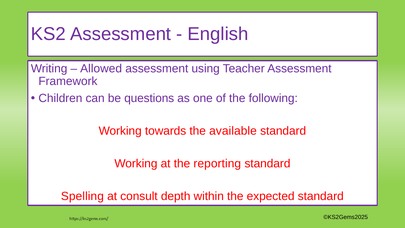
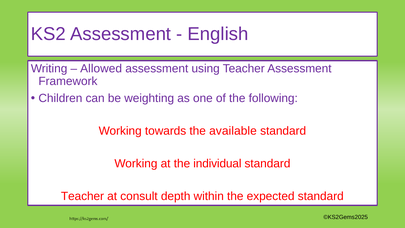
questions: questions -> weighting
reporting: reporting -> individual
Spelling at (82, 196): Spelling -> Teacher
